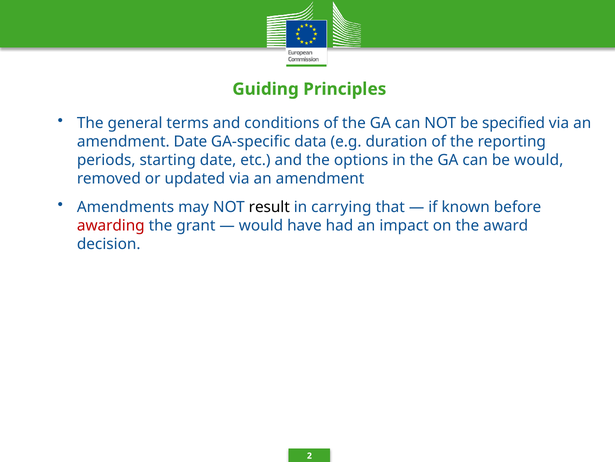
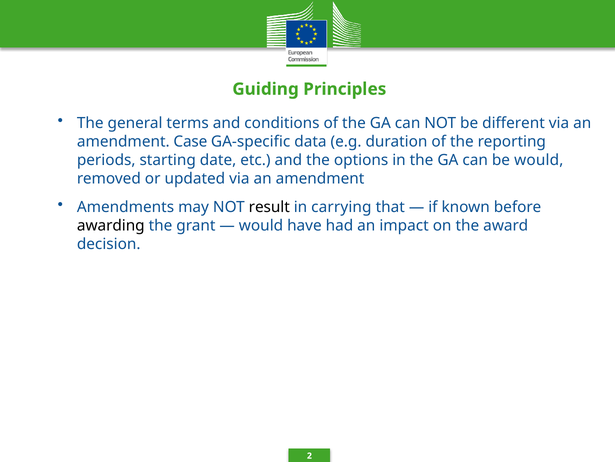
specified: specified -> different
amendment Date: Date -> Case
awarding colour: red -> black
